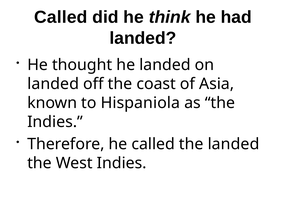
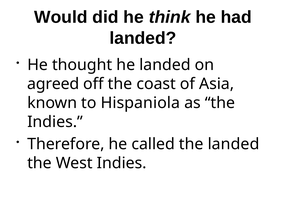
Called at (61, 17): Called -> Would
landed at (53, 84): landed -> agreed
